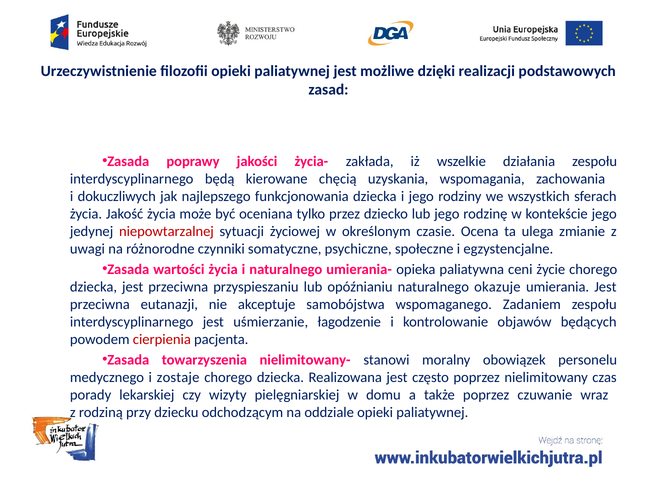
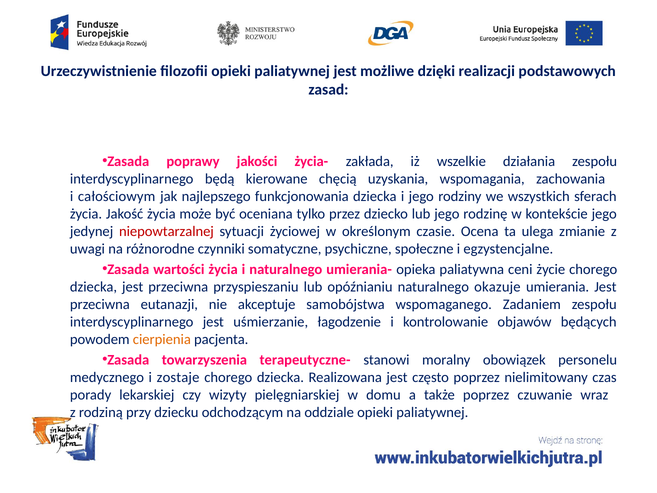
dokuczliwych: dokuczliwych -> całościowym
cierpienia colour: red -> orange
nielimitowany-: nielimitowany- -> terapeutyczne-
